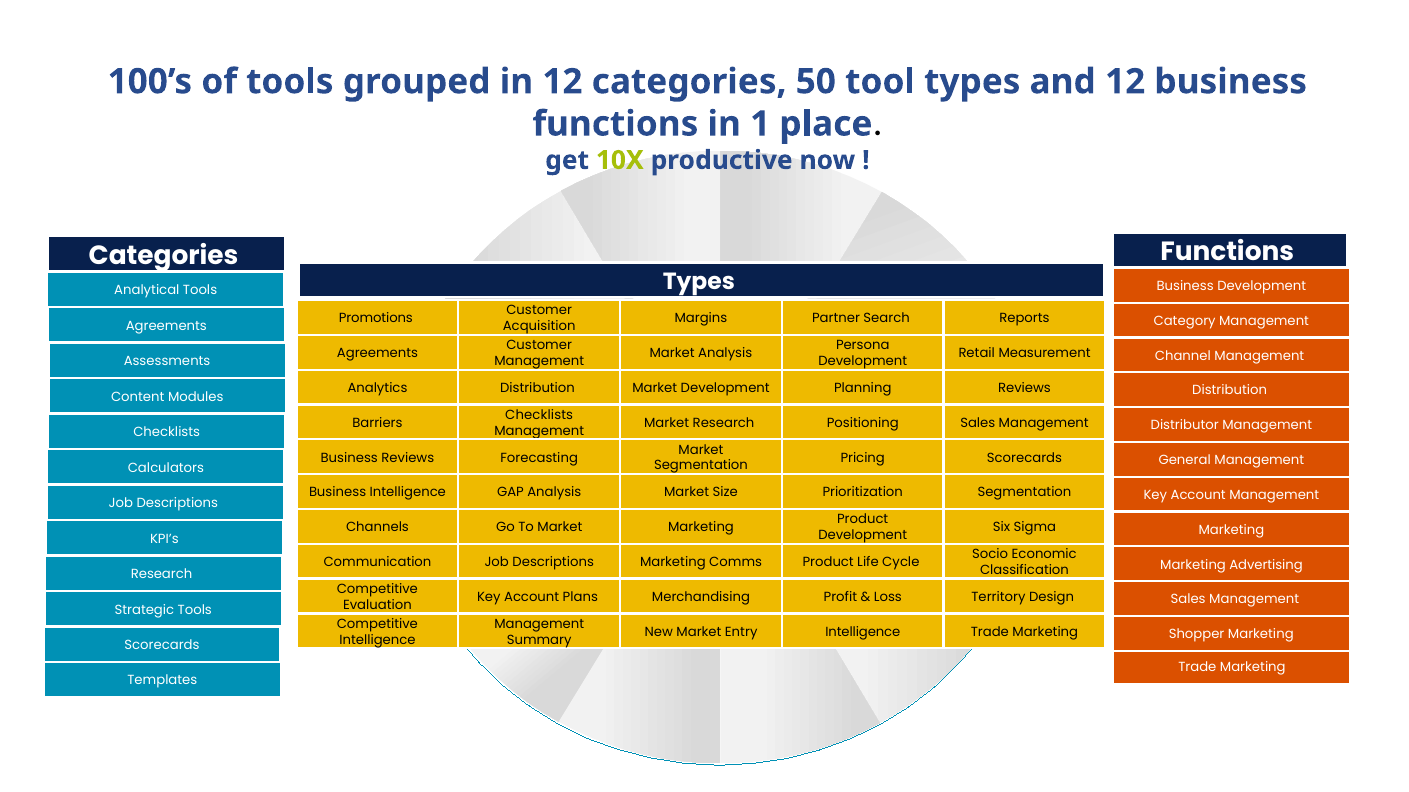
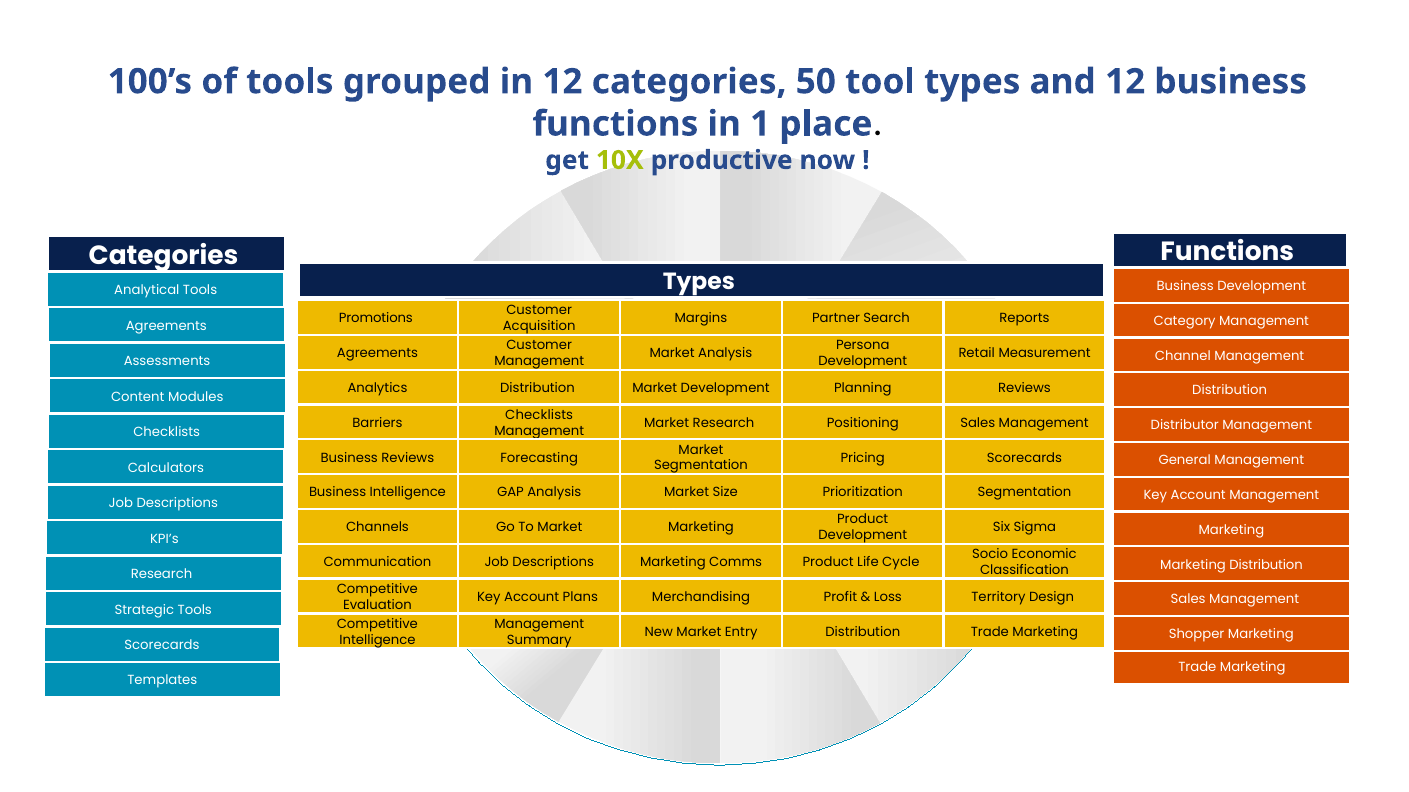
Marketing Advertising: Advertising -> Distribution
Intelligence at (863, 632): Intelligence -> Distribution
